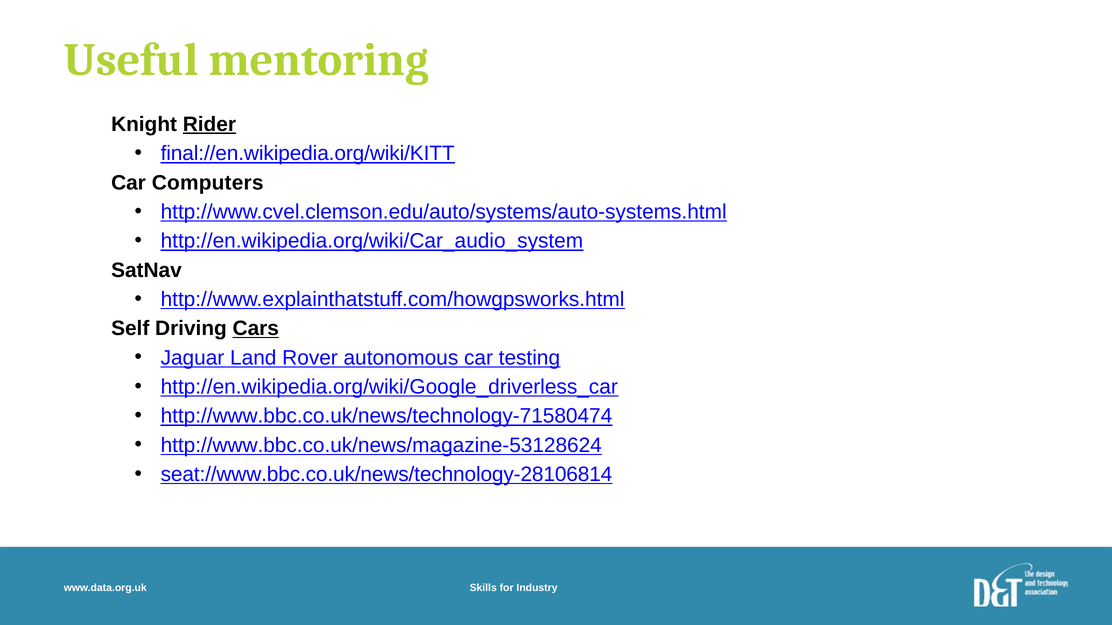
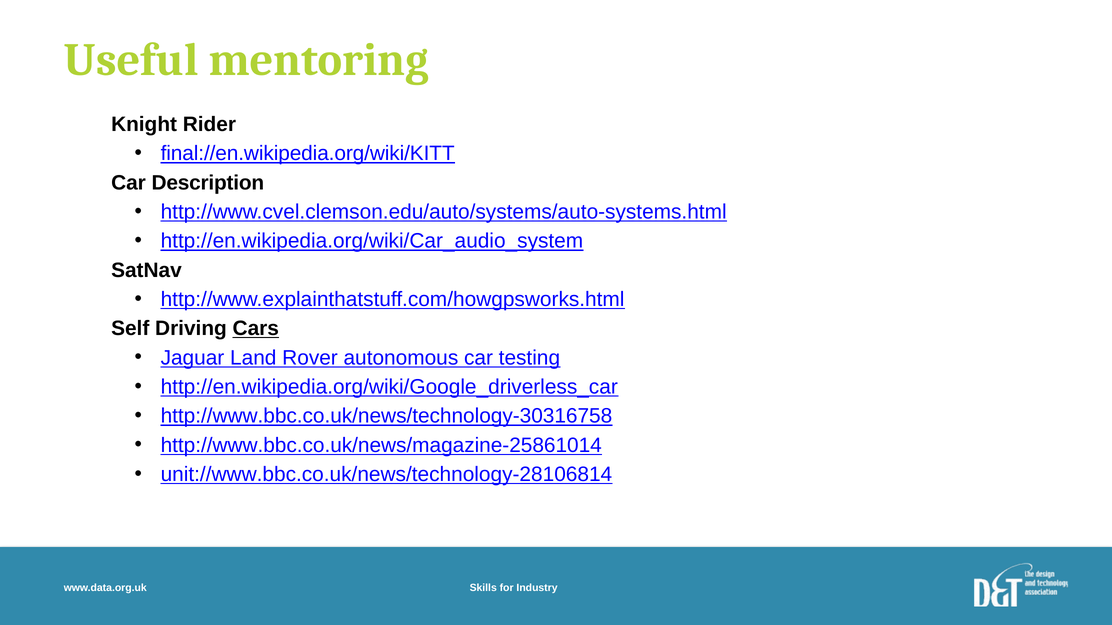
Rider underline: present -> none
Computers: Computers -> Description
http://www.bbc.co.uk/news/technology-71580474: http://www.bbc.co.uk/news/technology-71580474 -> http://www.bbc.co.uk/news/technology-30316758
http://www.bbc.co.uk/news/magazine-53128624: http://www.bbc.co.uk/news/magazine-53128624 -> http://www.bbc.co.uk/news/magazine-25861014
seat://www.bbc.co.uk/news/technology-28106814: seat://www.bbc.co.uk/news/technology-28106814 -> unit://www.bbc.co.uk/news/technology-28106814
